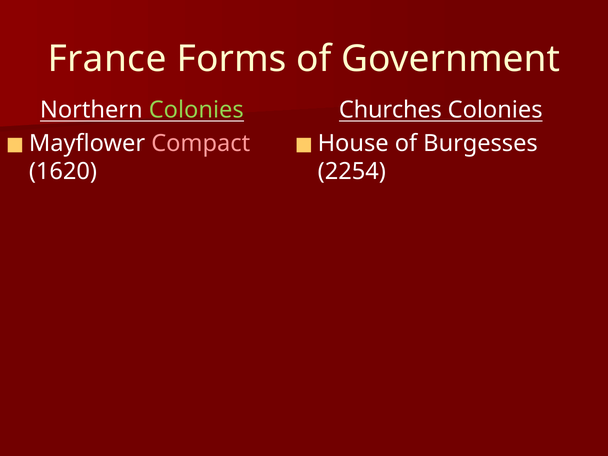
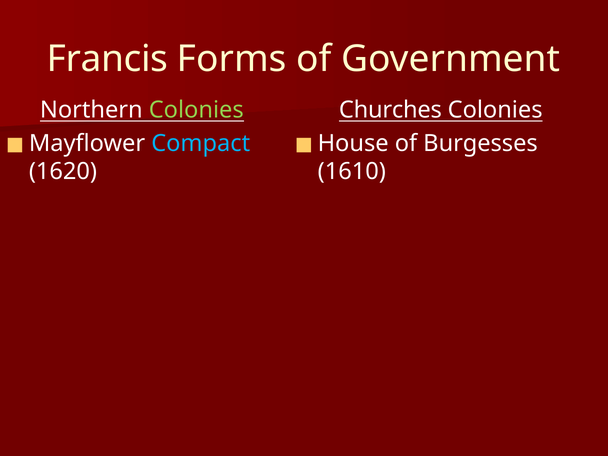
France: France -> Francis
Compact colour: pink -> light blue
2254: 2254 -> 1610
